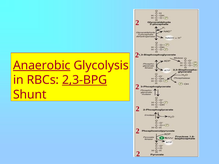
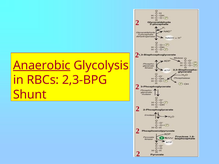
2,3-BPG underline: present -> none
